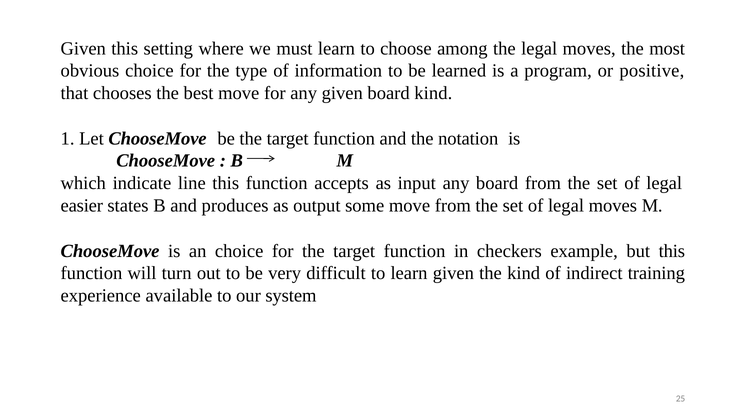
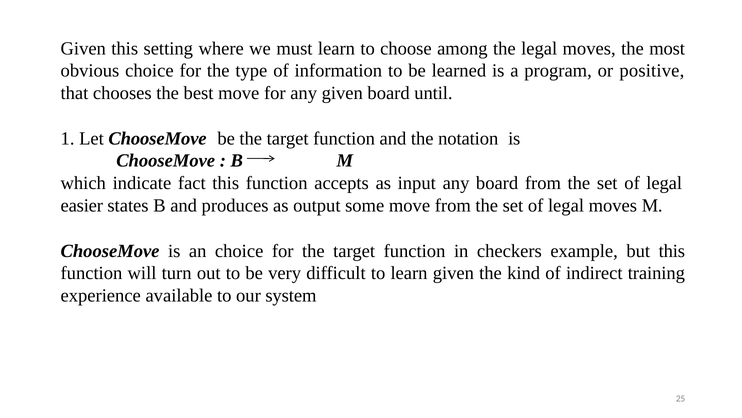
board kind: kind -> until
line: line -> fact
